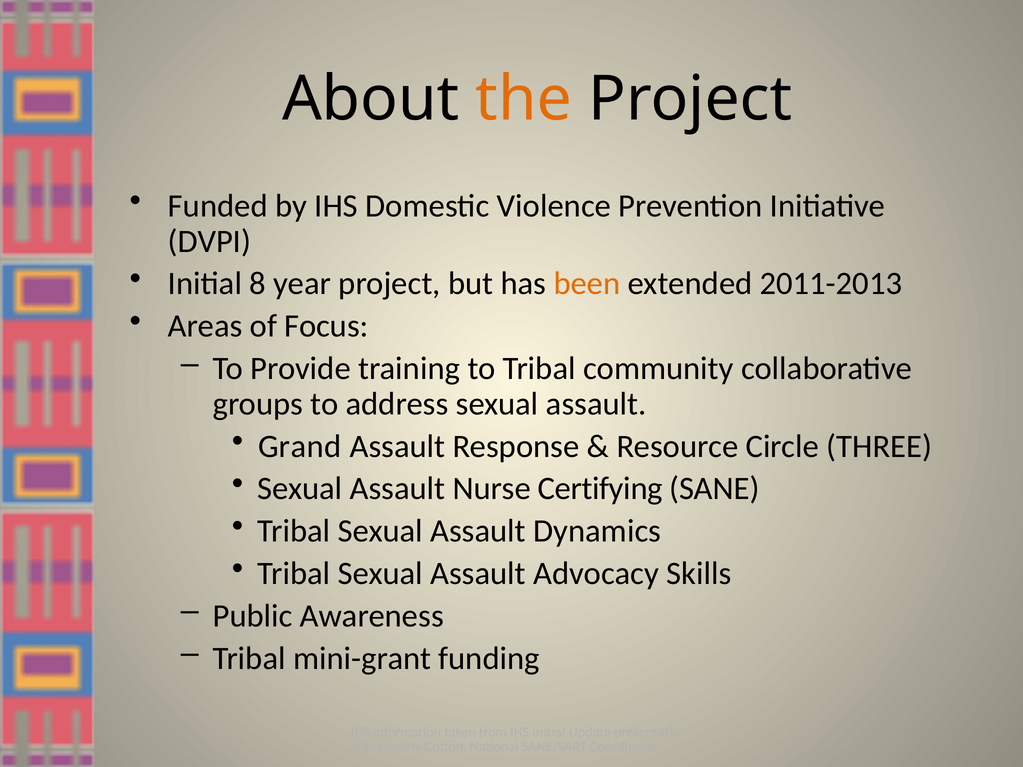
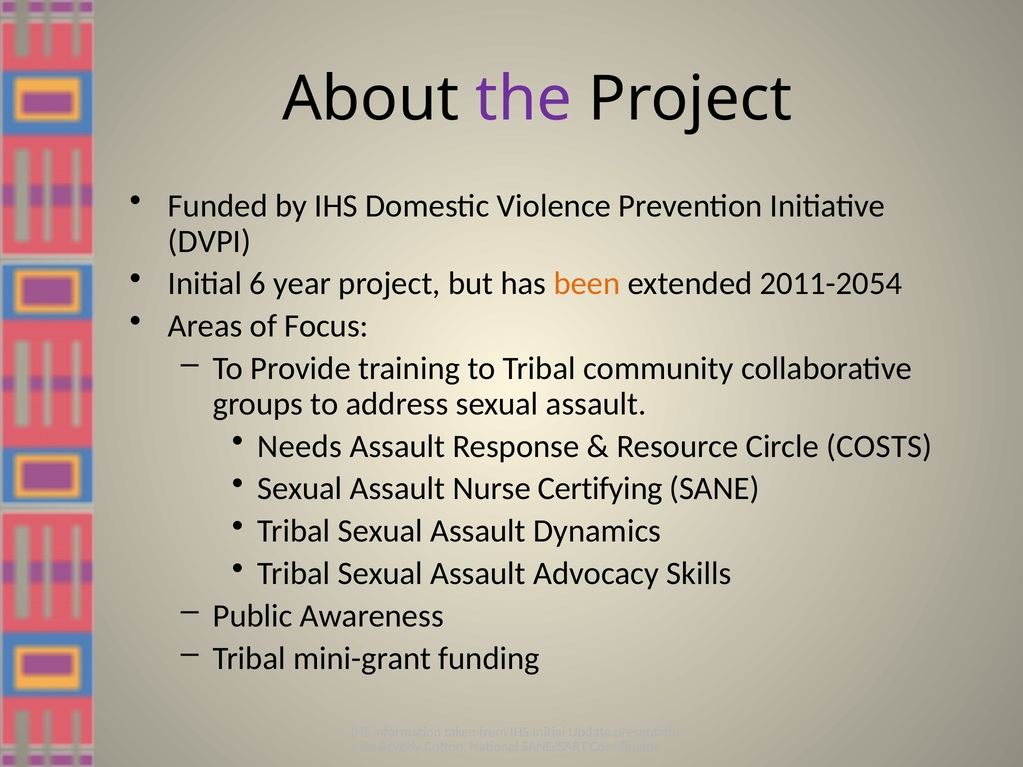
the colour: orange -> purple
8: 8 -> 6
2011-2013: 2011-2013 -> 2011-2054
Grand: Grand -> Needs
THREE: THREE -> COSTS
